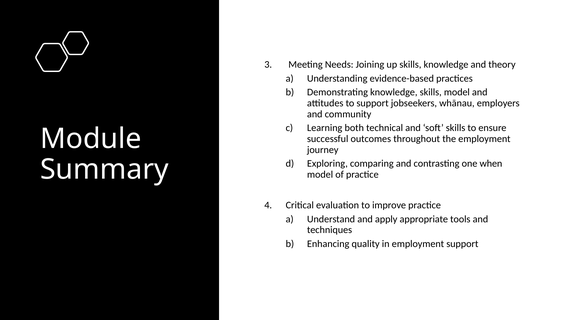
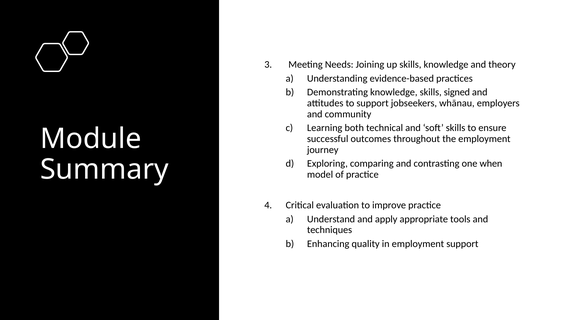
skills model: model -> signed
